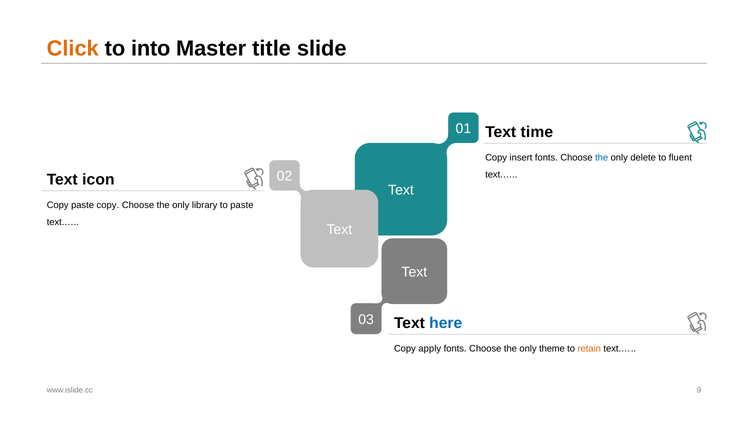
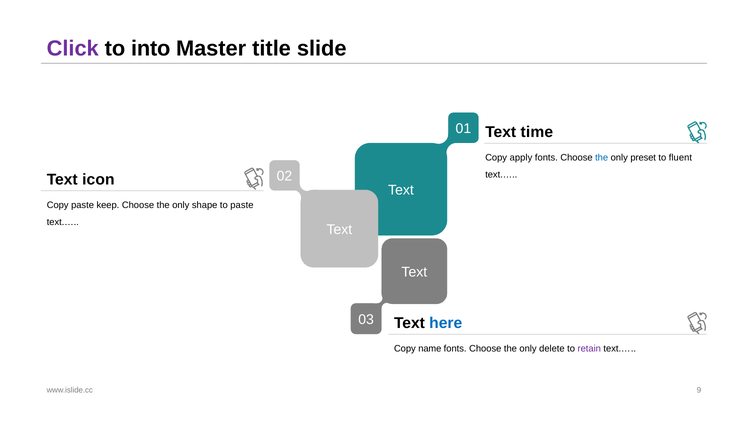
Click colour: orange -> purple
insert: insert -> apply
delete: delete -> preset
paste copy: copy -> keep
library: library -> shape
apply: apply -> name
theme: theme -> delete
retain colour: orange -> purple
